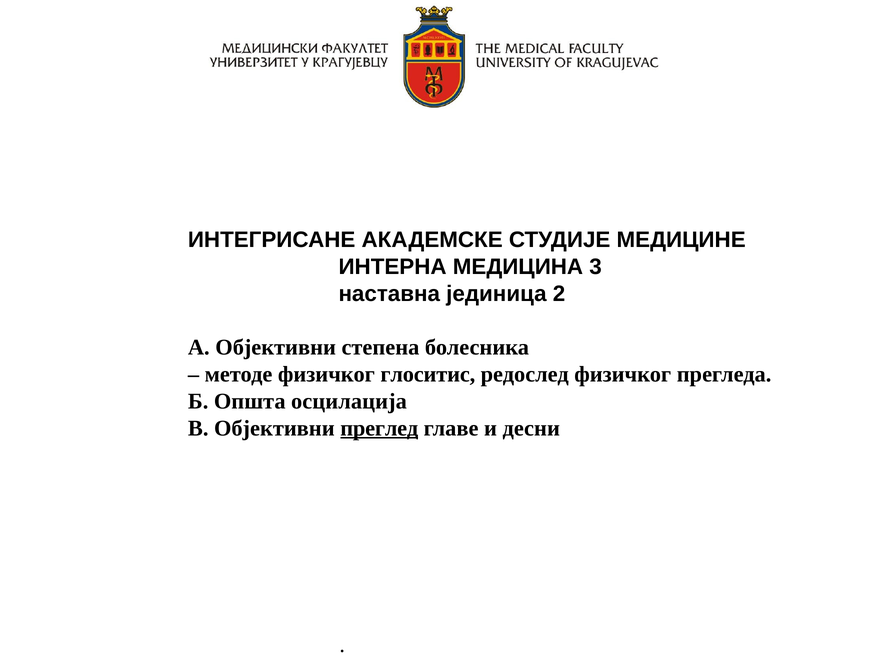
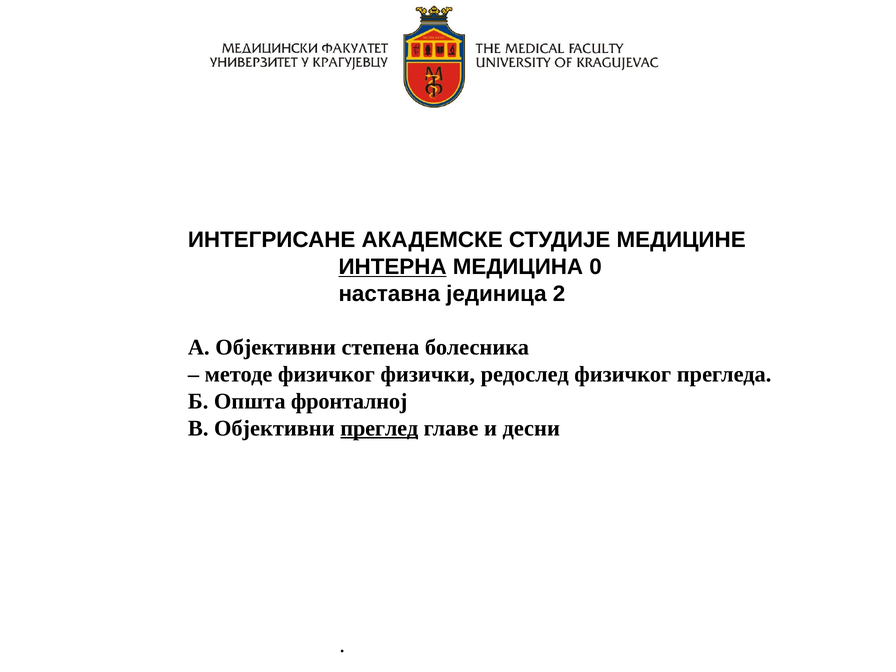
ИНТЕРНА underline: none -> present
3: 3 -> 0
глоситис: глоситис -> физички
осцилација: осцилација -> фронталној
